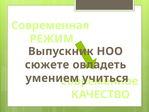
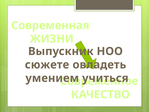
РЕЖИМ: РЕЖИМ -> ЖИЗНИ
